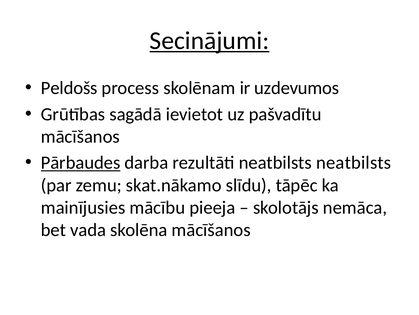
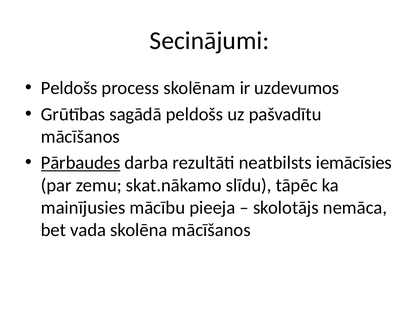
Secinājumi underline: present -> none
sagādā ievietot: ievietot -> peldošs
neatbilsts neatbilsts: neatbilsts -> iemācīsies
